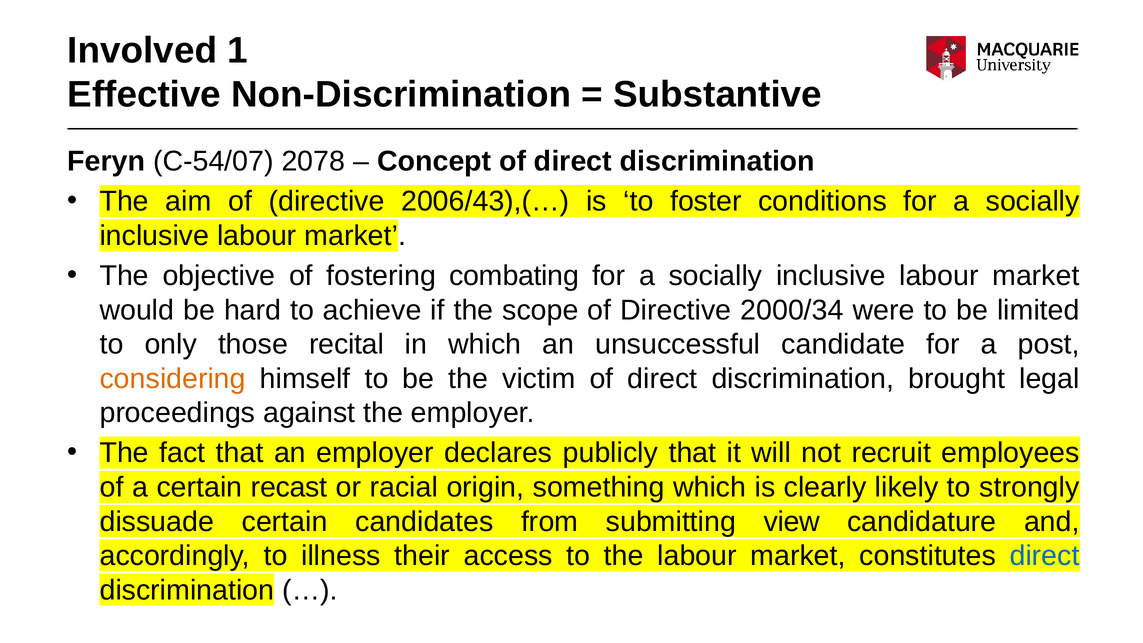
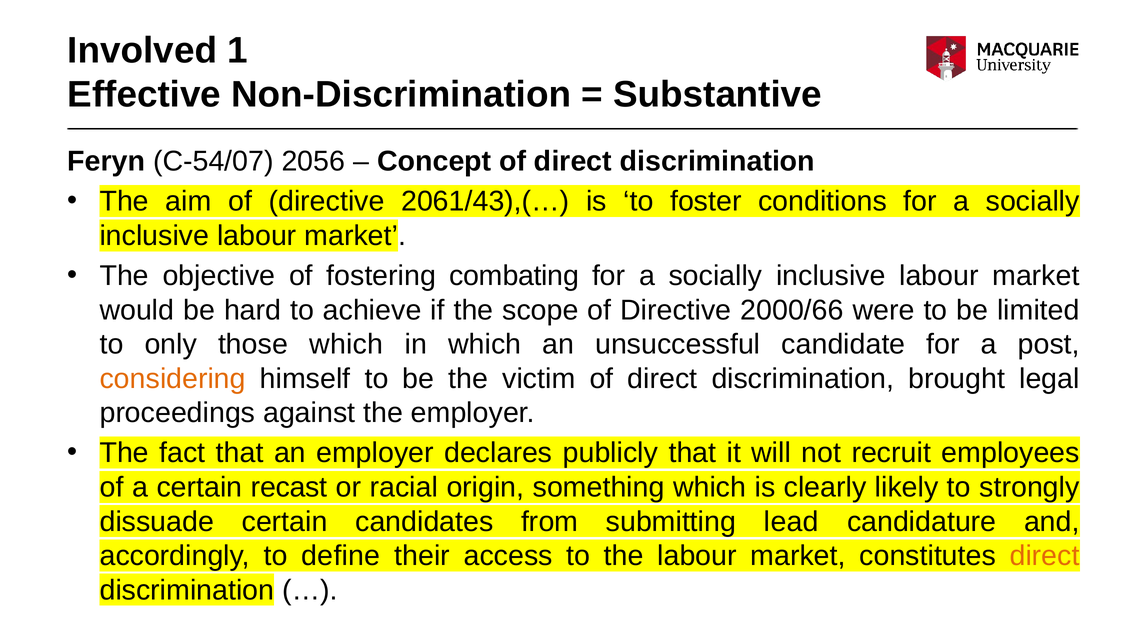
2078: 2078 -> 2056
2006/43),(…: 2006/43),(… -> 2061/43),(…
2000/34: 2000/34 -> 2000/66
those recital: recital -> which
view: view -> lead
illness: illness -> define
direct at (1045, 556) colour: blue -> orange
